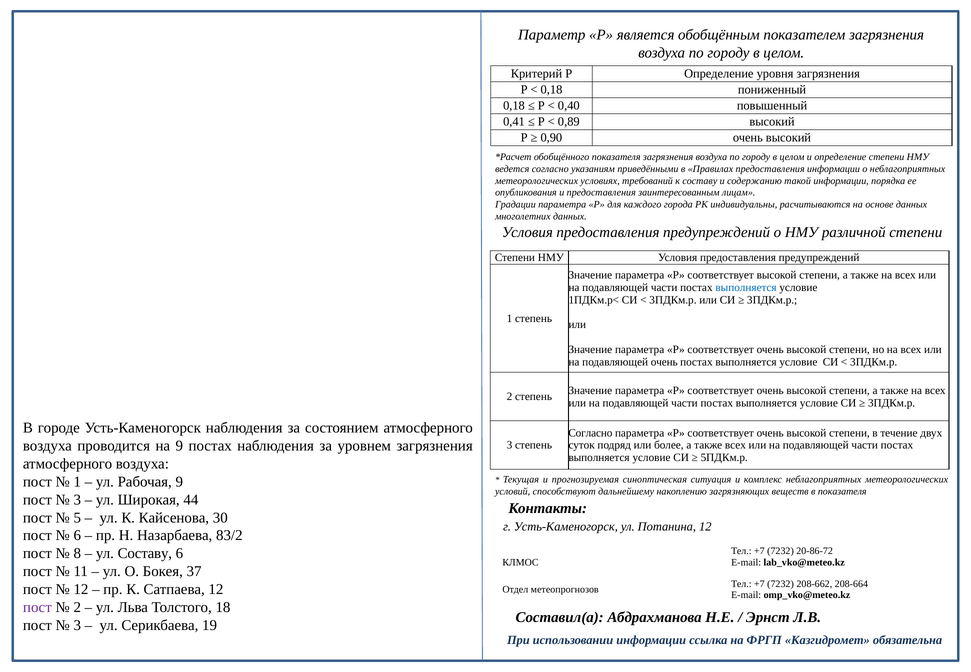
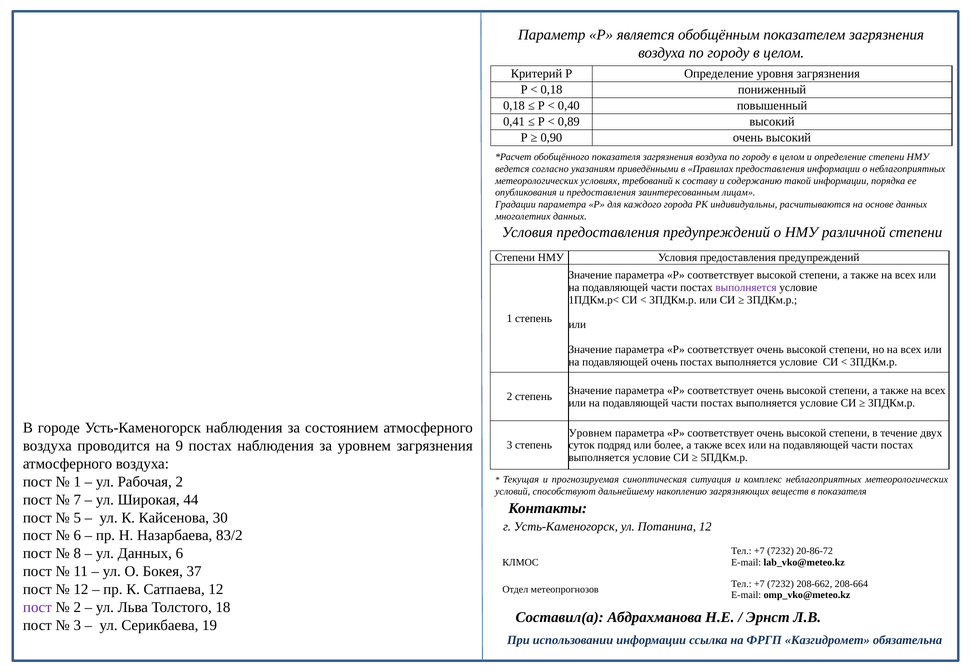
выполняется at (746, 288) colour: blue -> purple
Согласно at (590, 433): Согласно -> Уровнем
Рабочая 9: 9 -> 2
3 at (77, 500): 3 -> 7
ул Составу: Составу -> Данных
